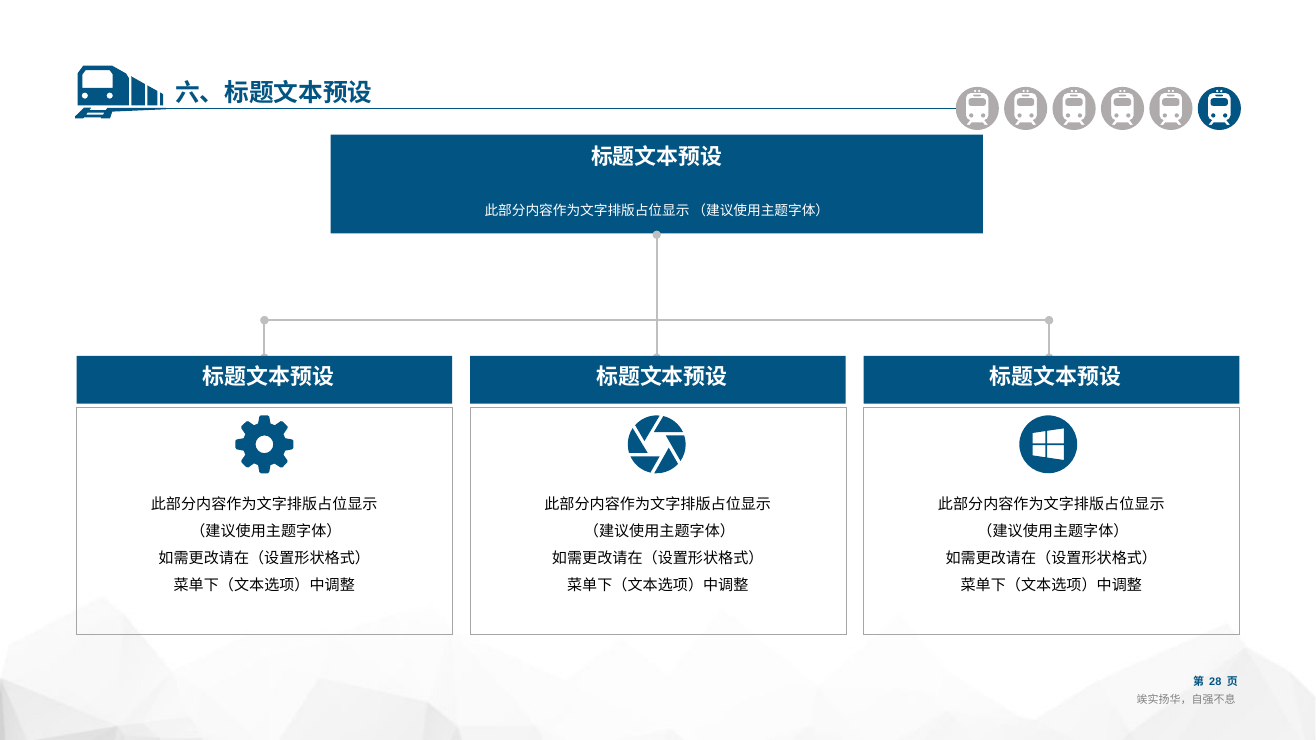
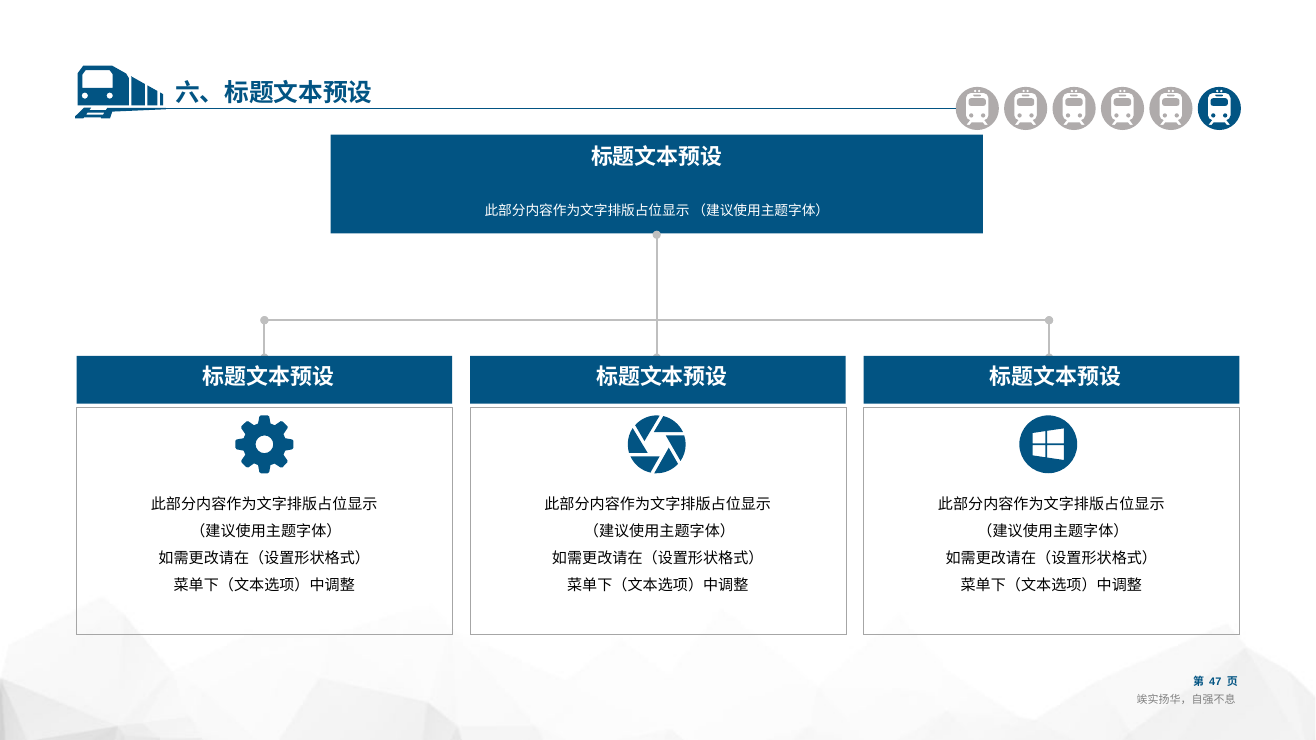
28: 28 -> 47
